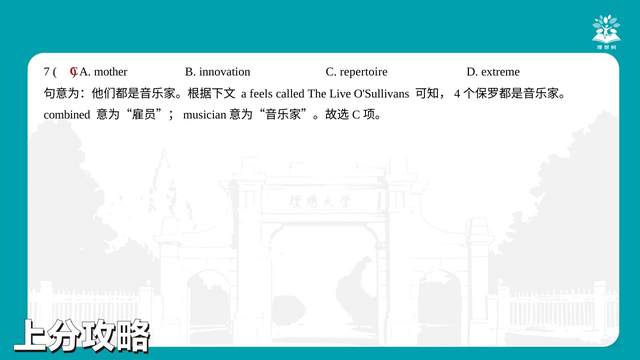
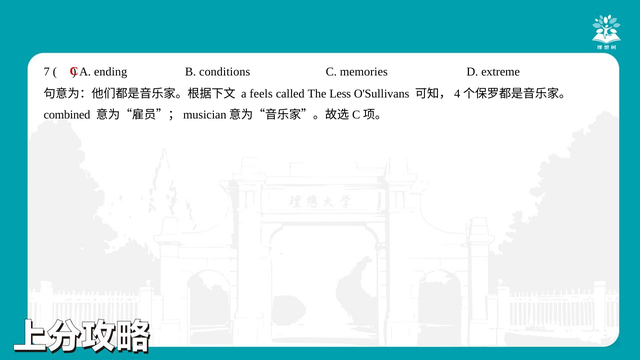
mother: mother -> ending
innovation: innovation -> conditions
repertoire: repertoire -> memories
Live: Live -> Less
